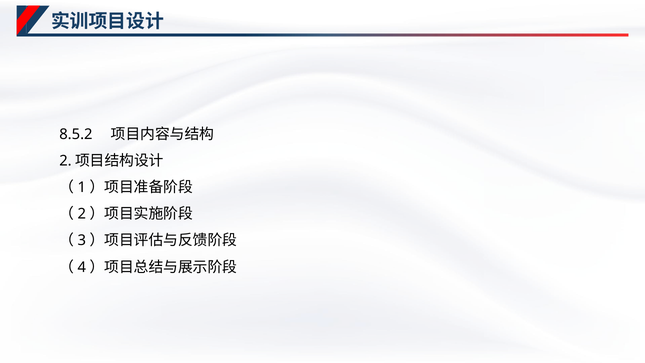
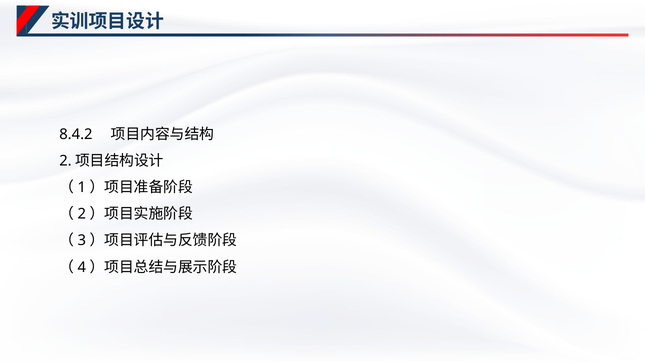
8.5.2: 8.5.2 -> 8.4.2
